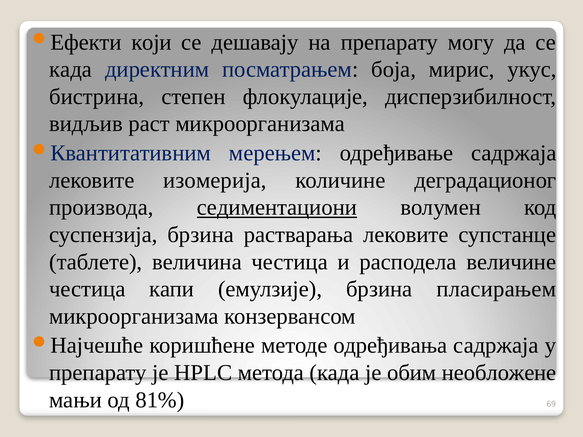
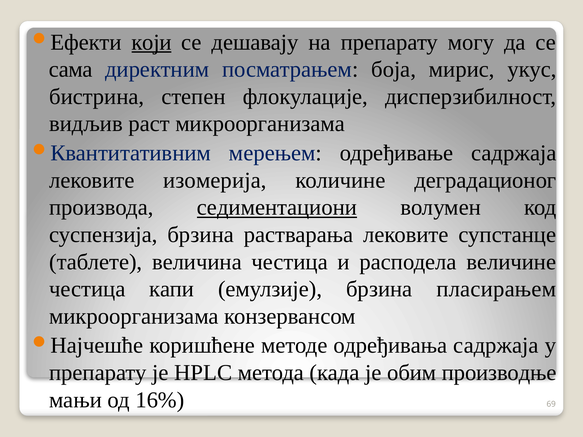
који underline: none -> present
када at (71, 69): када -> сама
необложене: необложене -> производње
81%: 81% -> 16%
